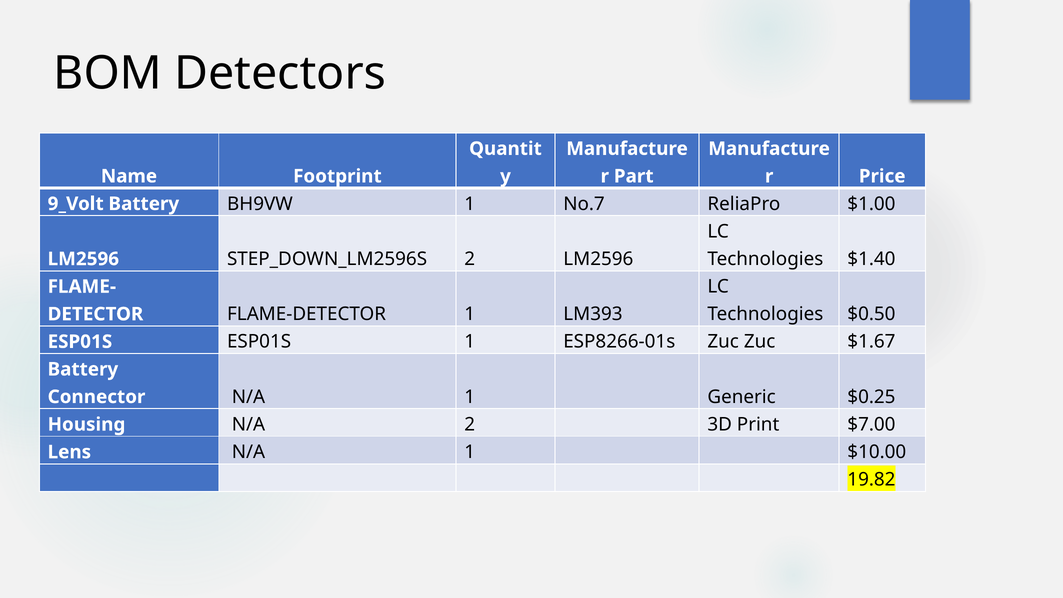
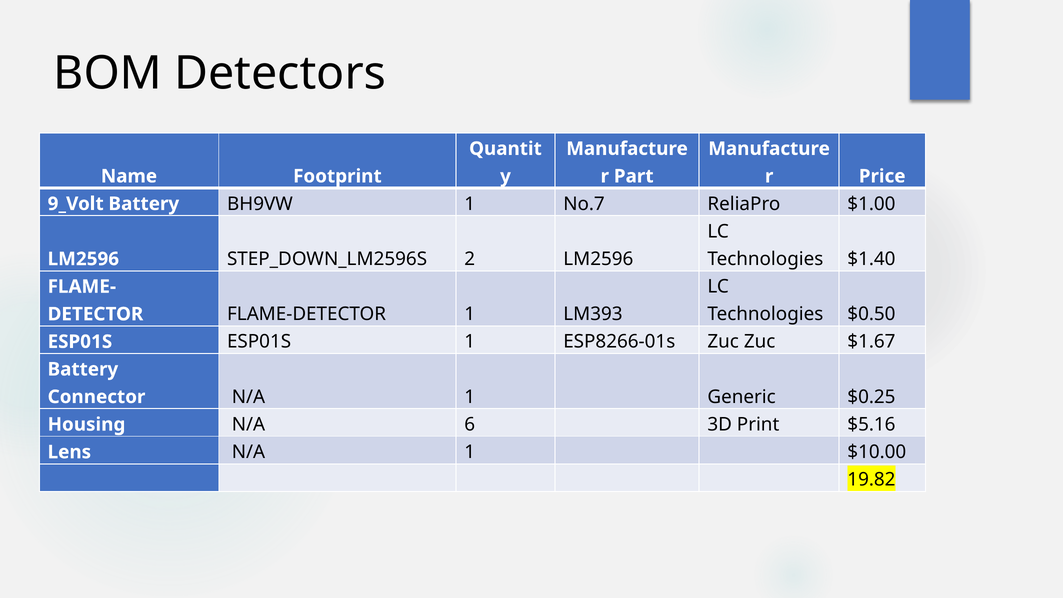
N/A 2: 2 -> 6
$7.00: $7.00 -> $5.16
